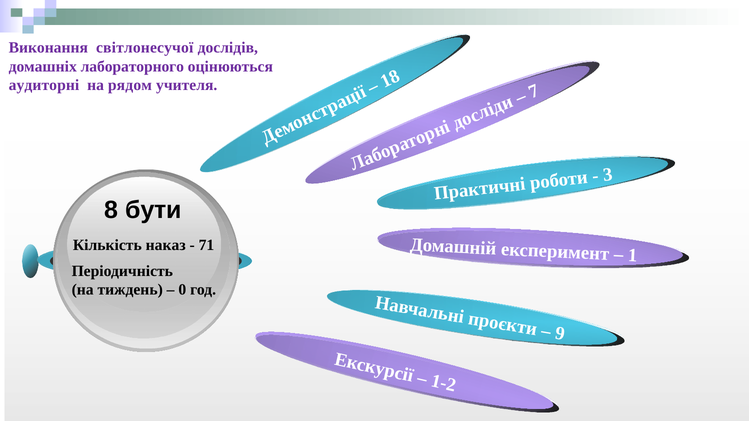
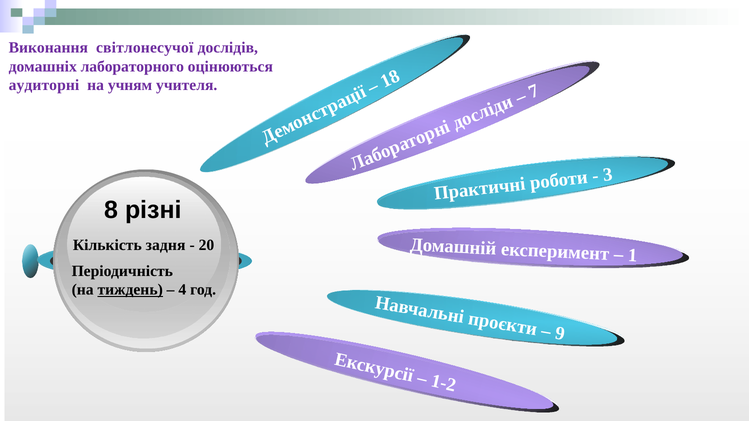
рядом: рядом -> учням
бути: бути -> різні
наказ: наказ -> задня
71: 71 -> 20
тиждень underline: none -> present
0: 0 -> 4
